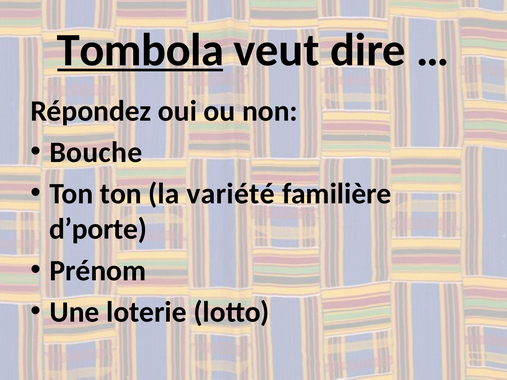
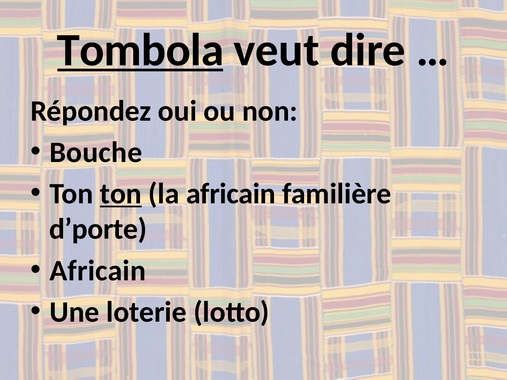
ton at (121, 194) underline: none -> present
la variété: variété -> africain
Prénom at (98, 271): Prénom -> Africain
